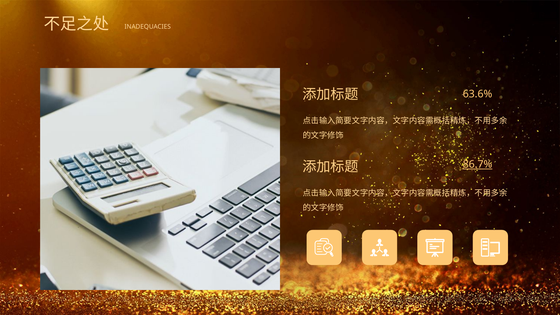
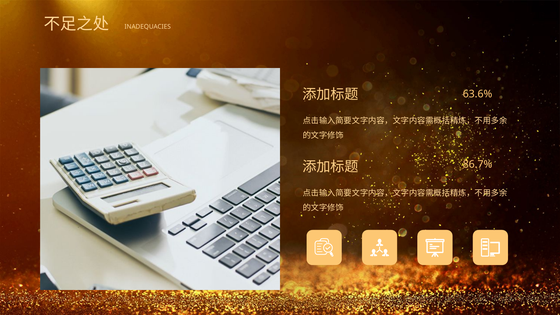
86.7% underline: present -> none
